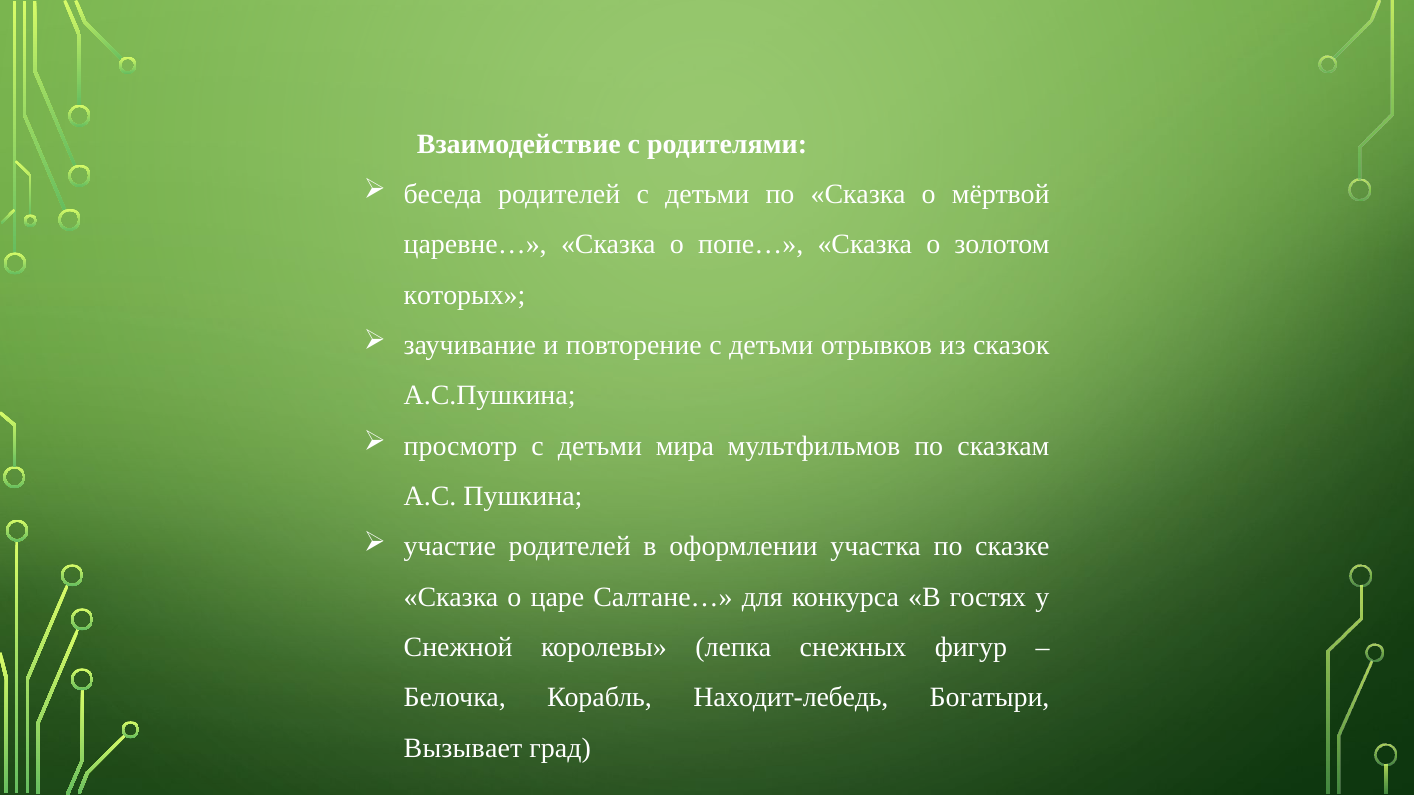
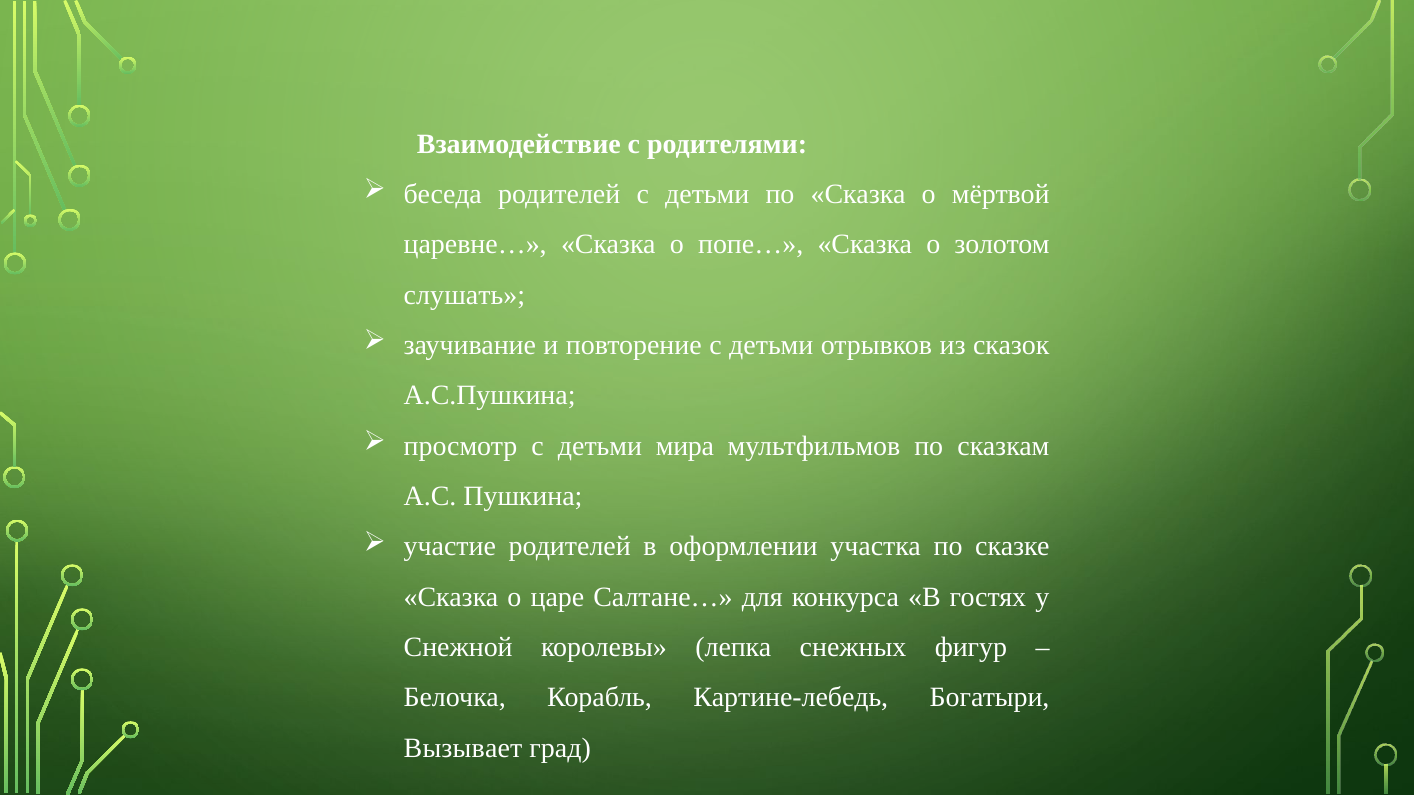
которых: которых -> слушать
Находит-лебедь: Находит-лебедь -> Картине-лебедь
